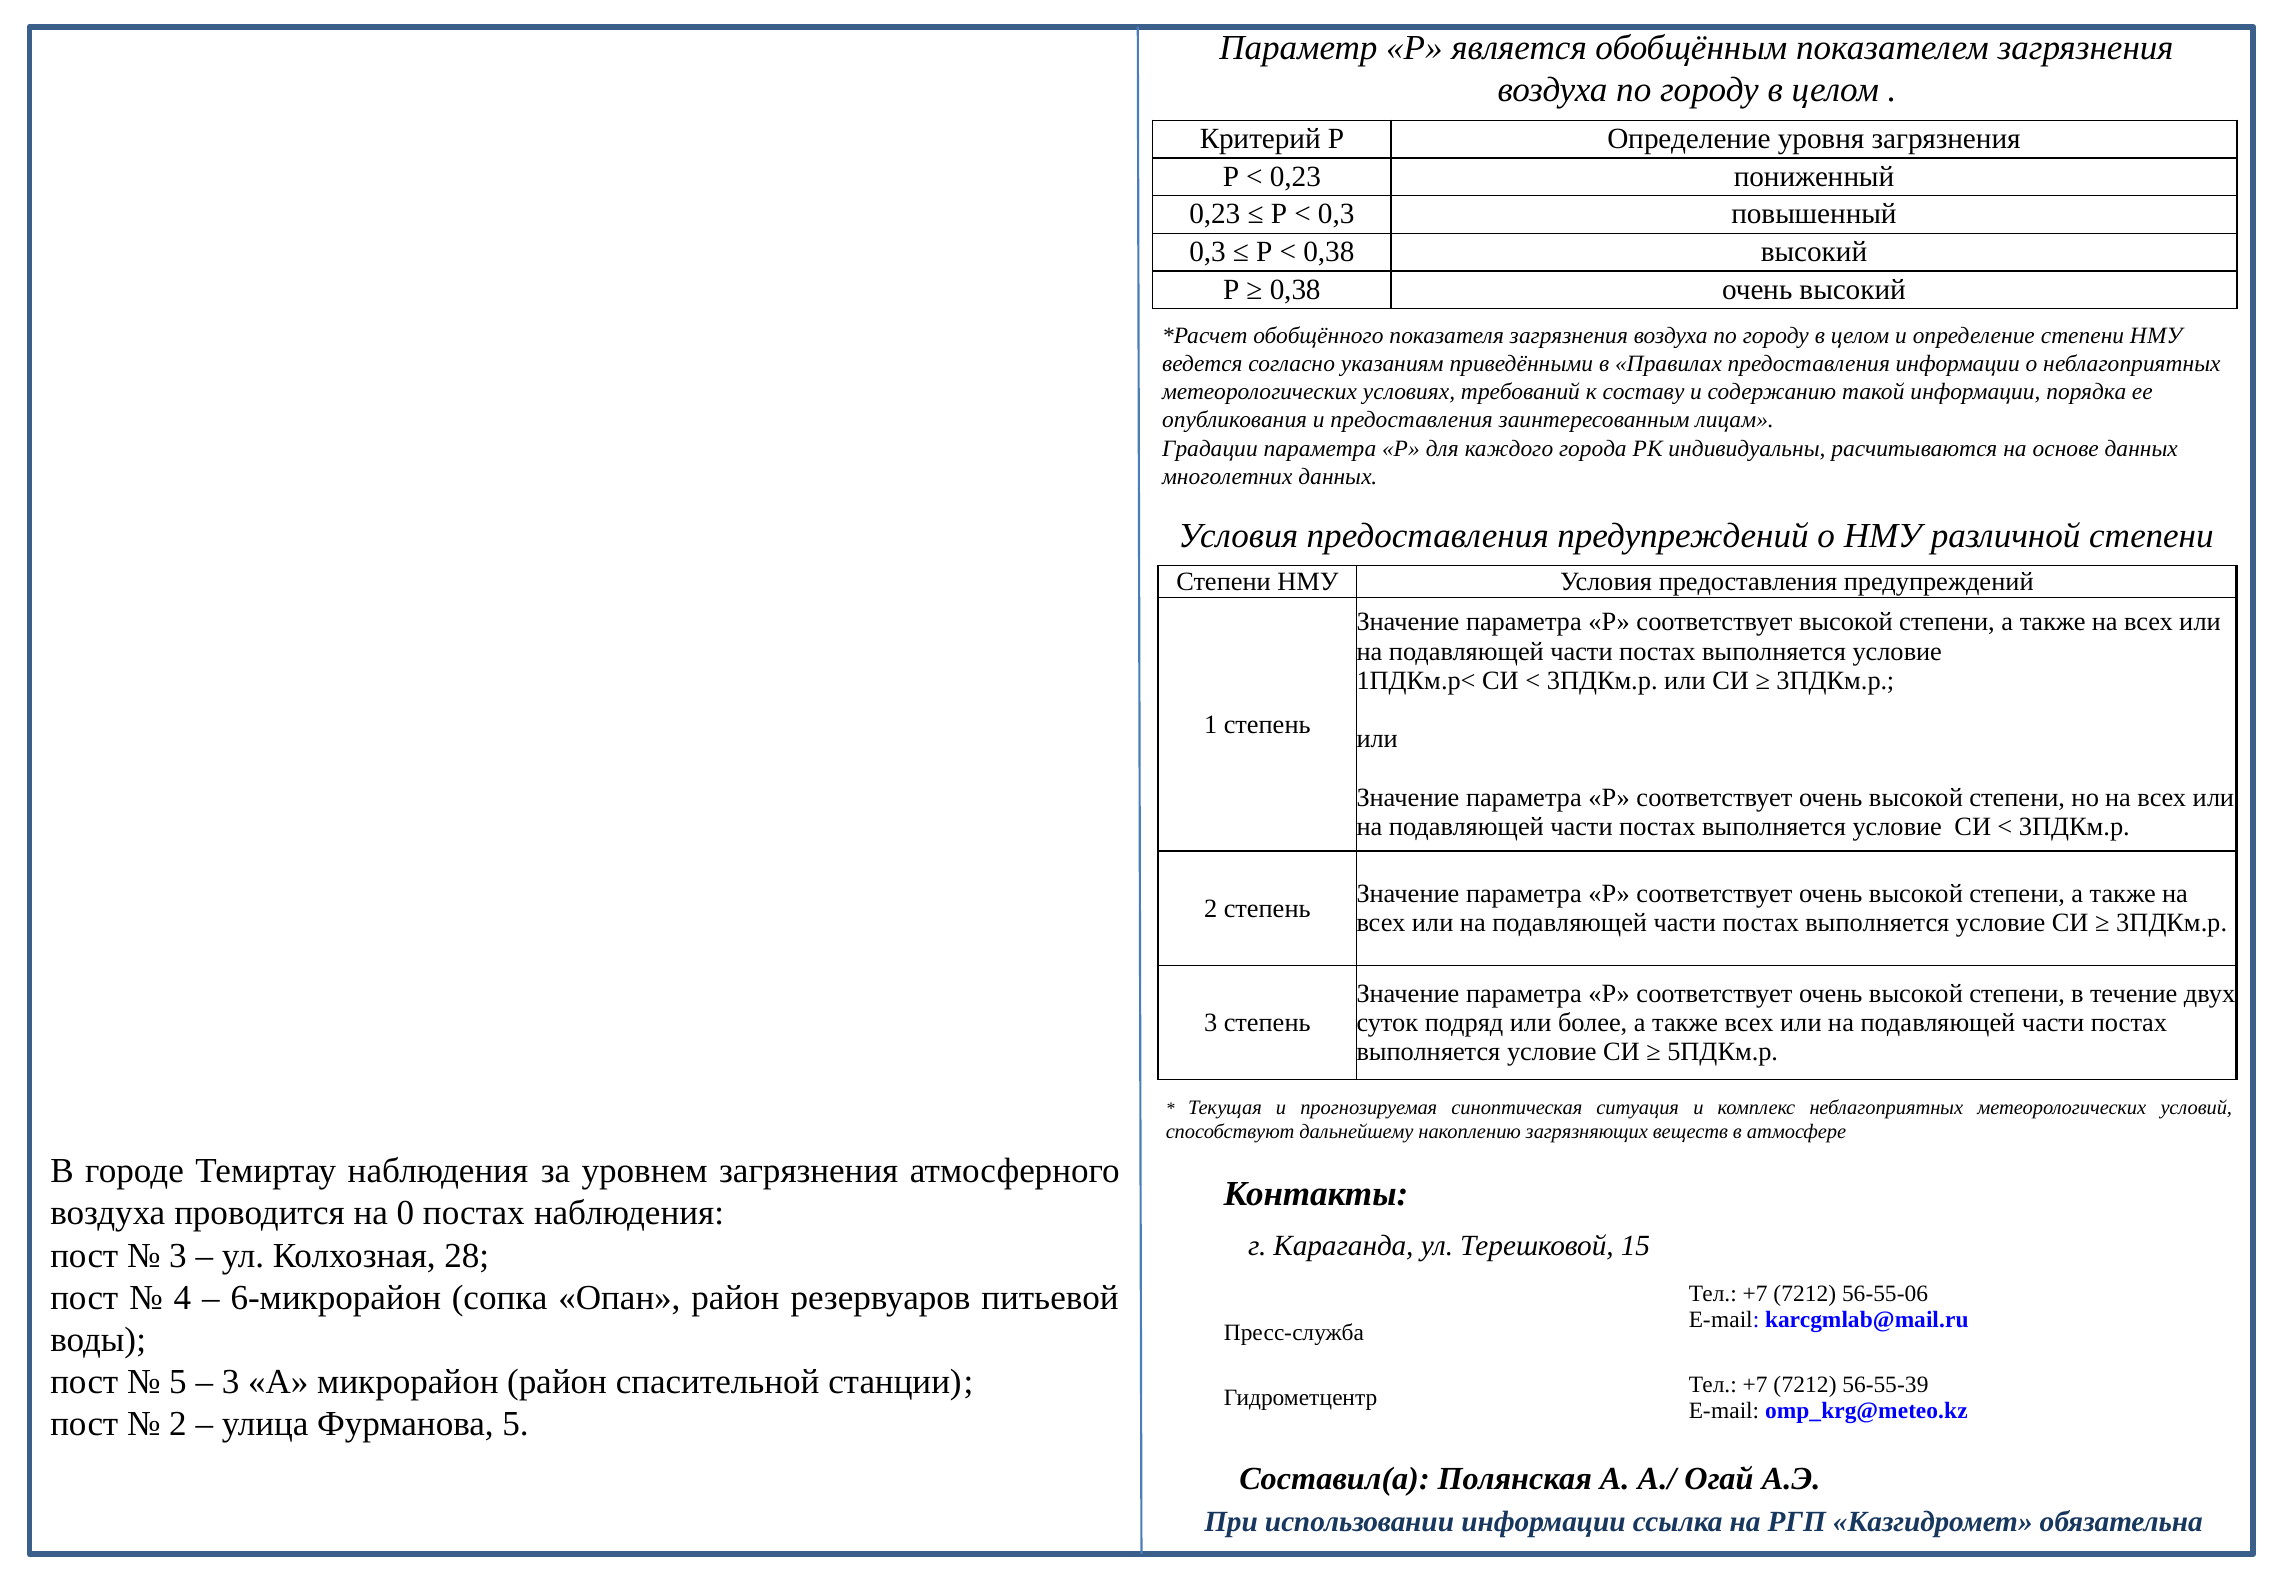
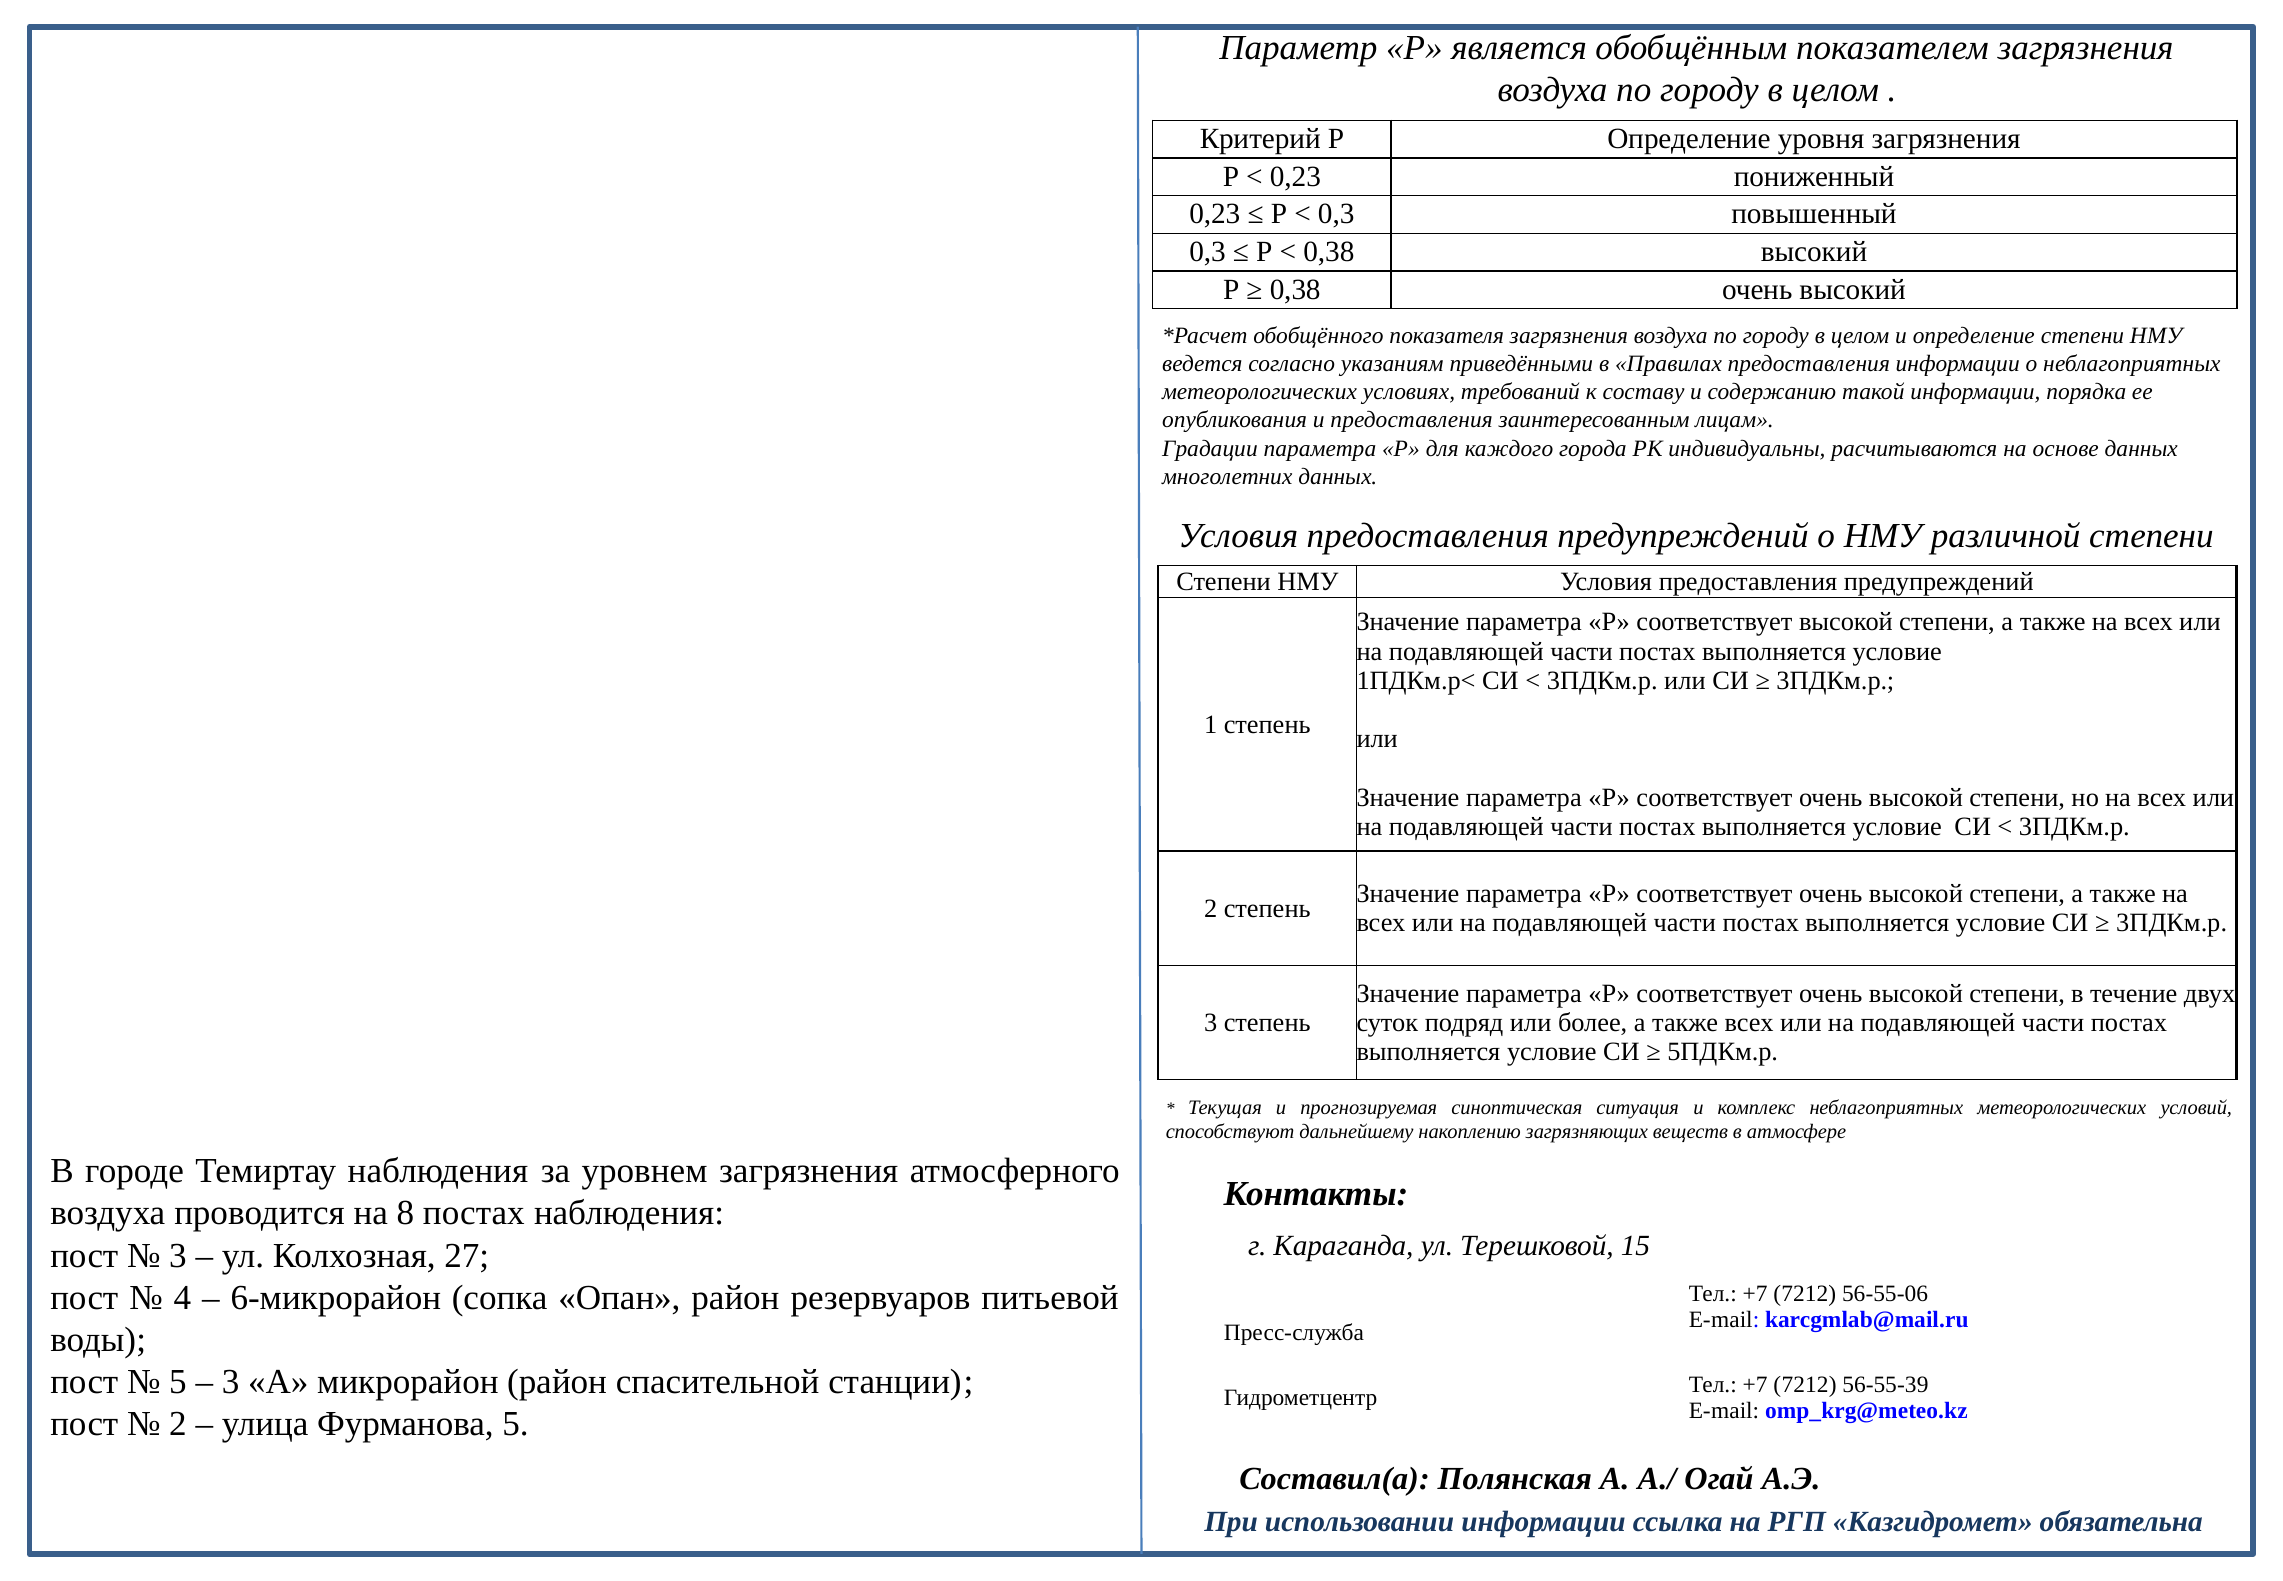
0: 0 -> 8
28: 28 -> 27
